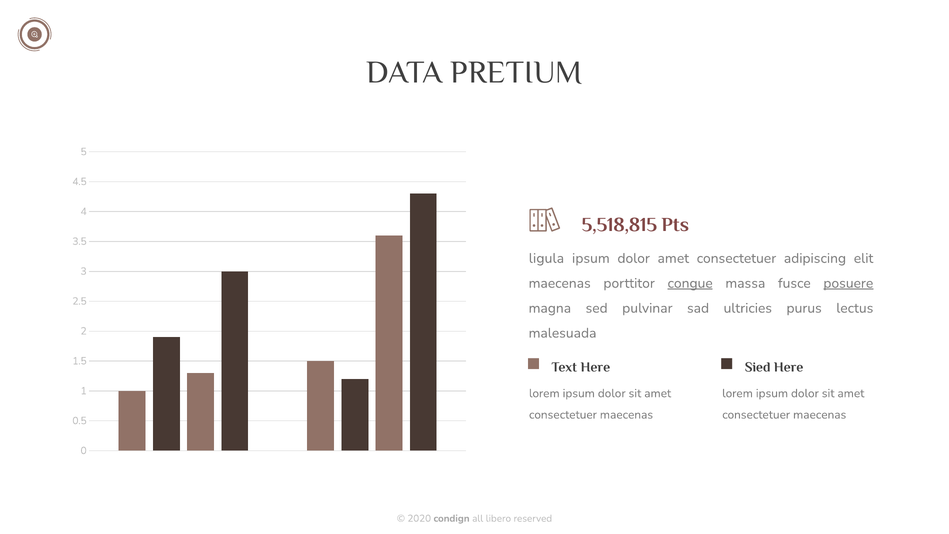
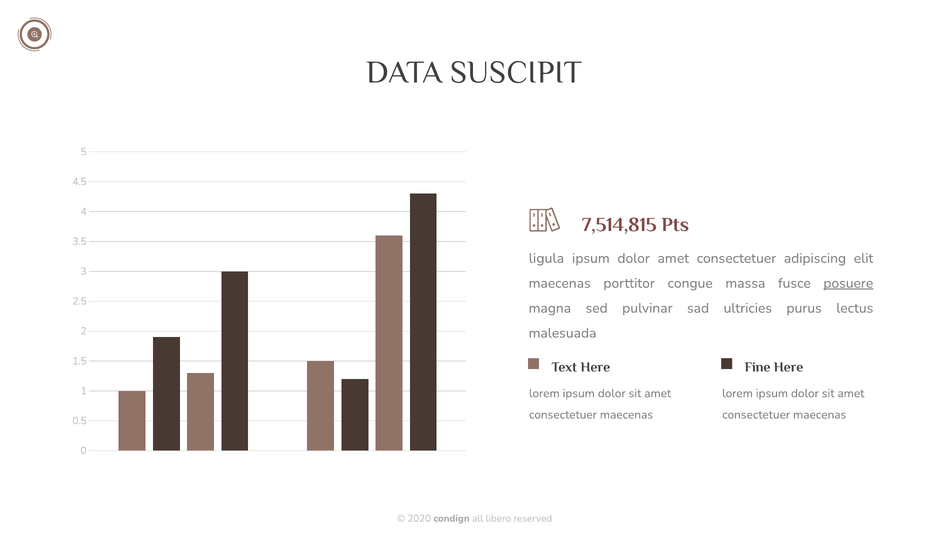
PRETIUM: PRETIUM -> SUSCIPIT
5,518,815: 5,518,815 -> 7,514,815
congue underline: present -> none
Sied: Sied -> Fine
